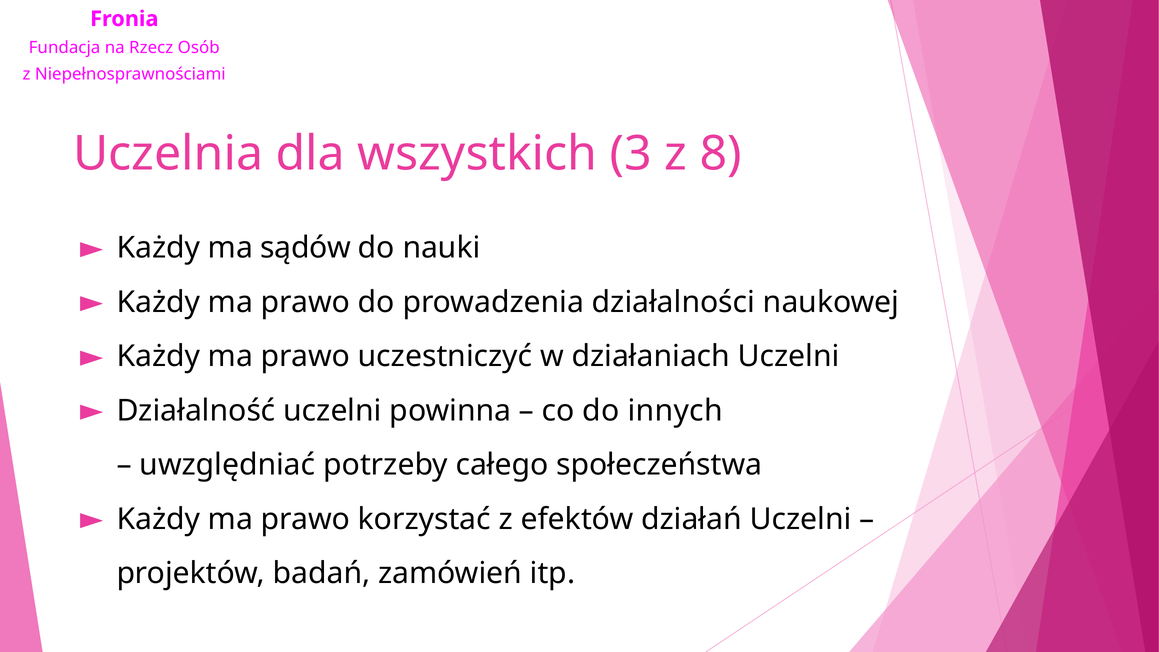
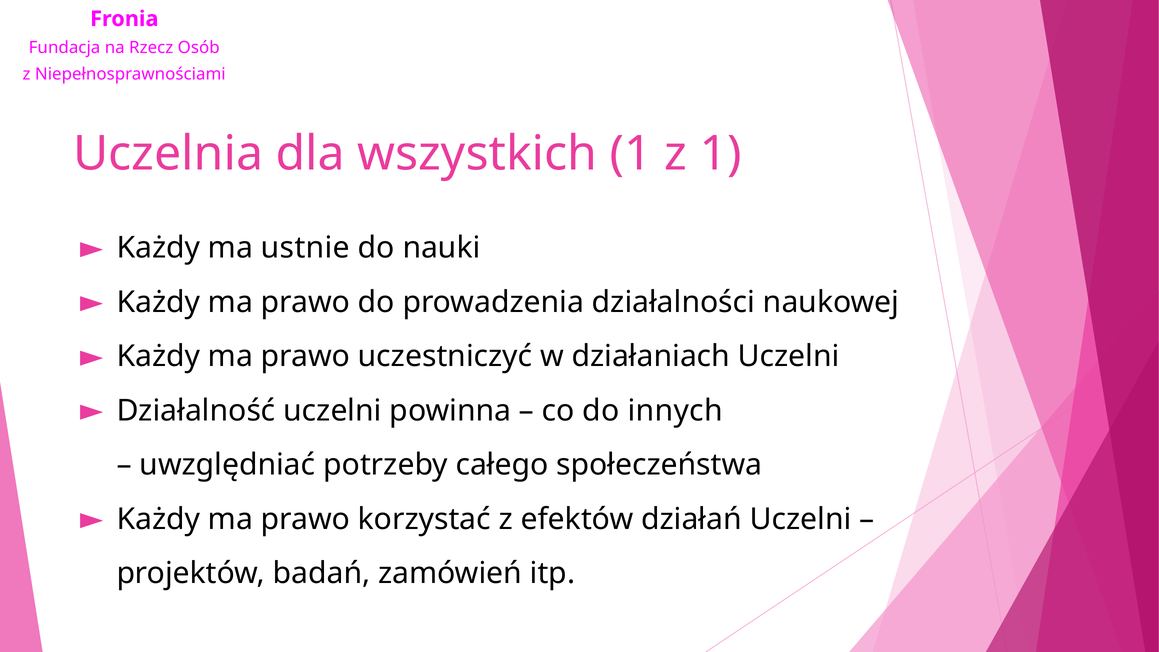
wszystkich 3: 3 -> 1
z 8: 8 -> 1
sądów: sądów -> ustnie
